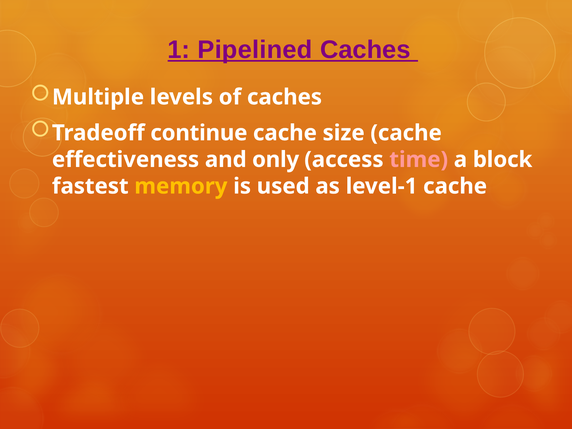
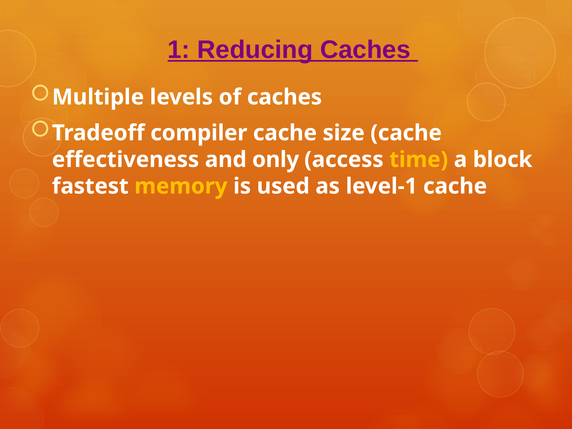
Pipelined: Pipelined -> Reducing
continue: continue -> compiler
time colour: pink -> yellow
